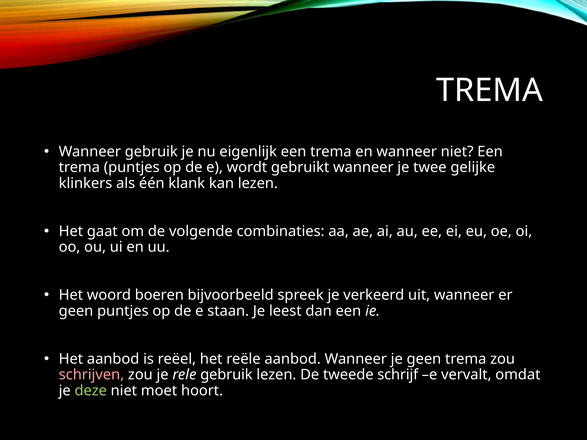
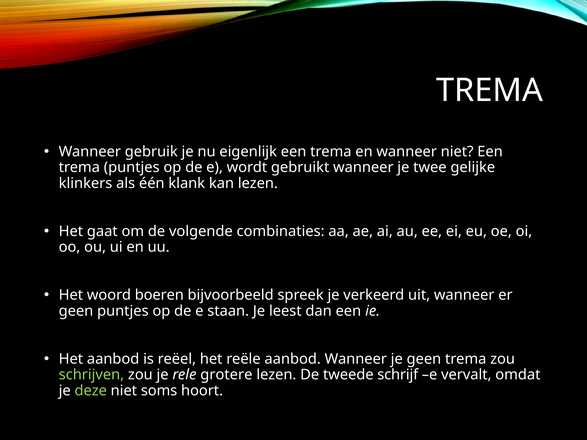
schrijven colour: pink -> light green
rele gebruik: gebruik -> grotere
moet: moet -> soms
